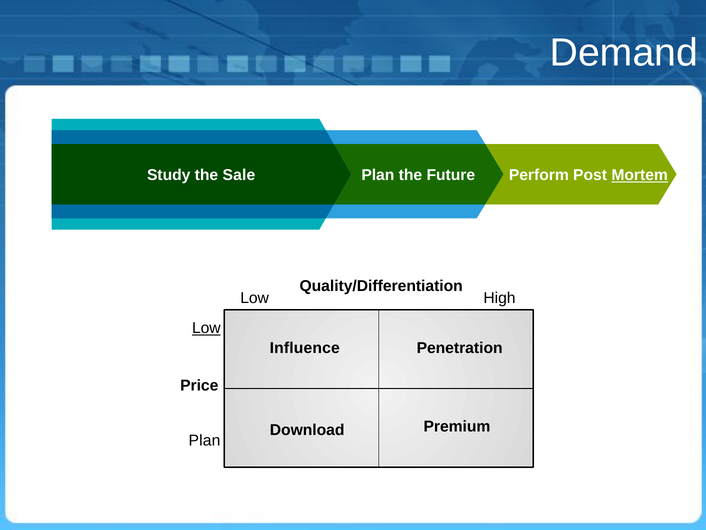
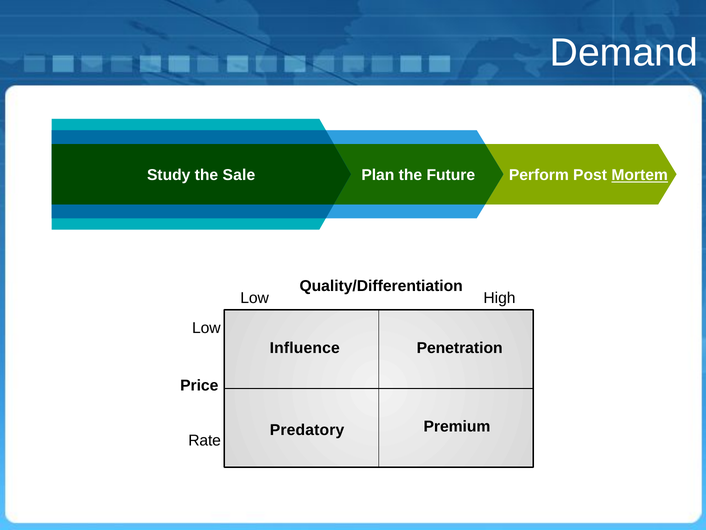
Low at (206, 328) underline: present -> none
Download: Download -> Predatory
Plan at (204, 440): Plan -> Rate
